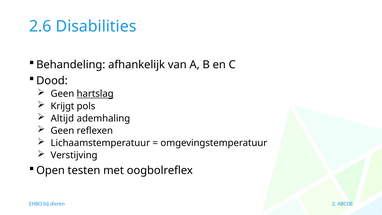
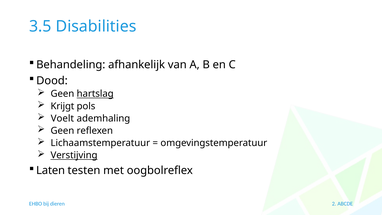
2.6: 2.6 -> 3.5
Altijd: Altijd -> Voelt
Verstijving underline: none -> present
Open: Open -> Laten
